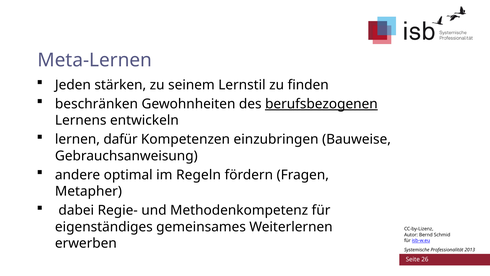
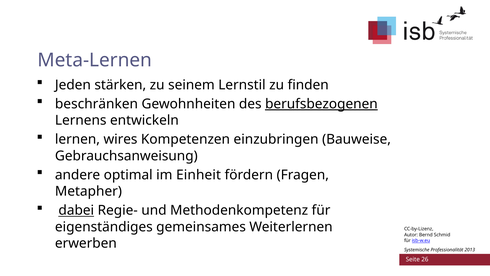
dafür: dafür -> wires
Regeln: Regeln -> Einheit
dabei underline: none -> present
